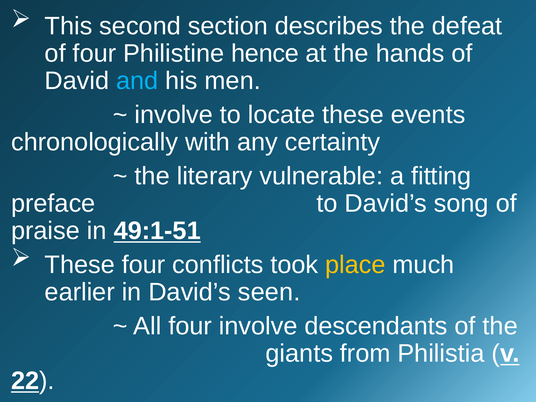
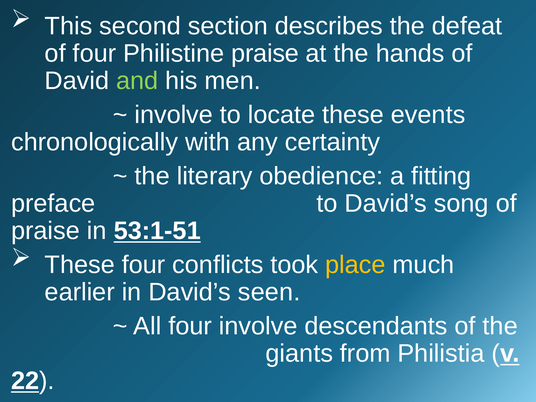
Philistine hence: hence -> praise
and colour: light blue -> light green
vulnerable: vulnerable -> obedience
49:1-51: 49:1-51 -> 53:1-51
